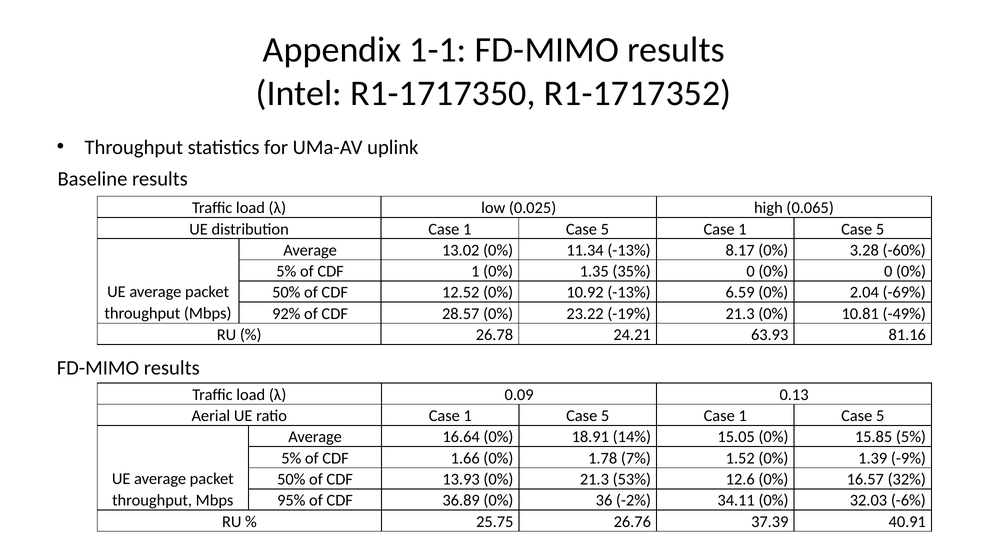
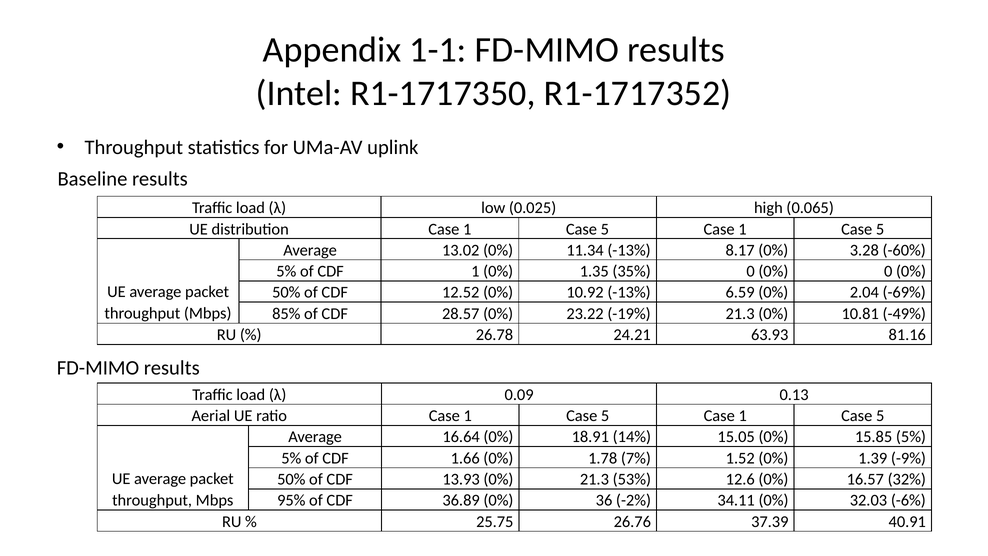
92%: 92% -> 85%
